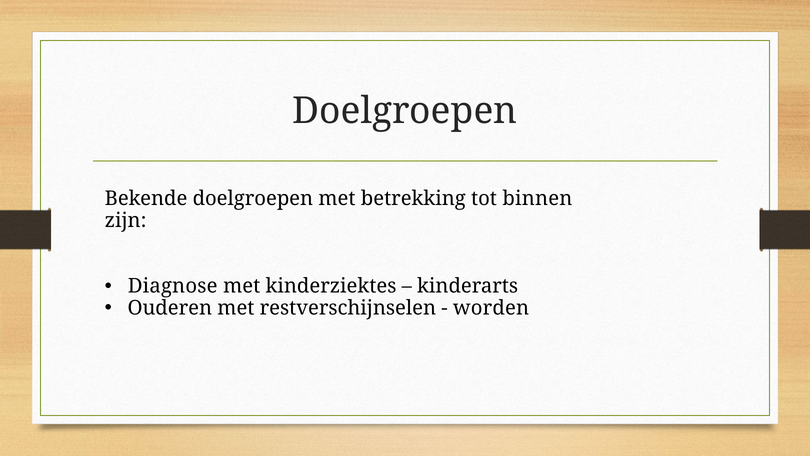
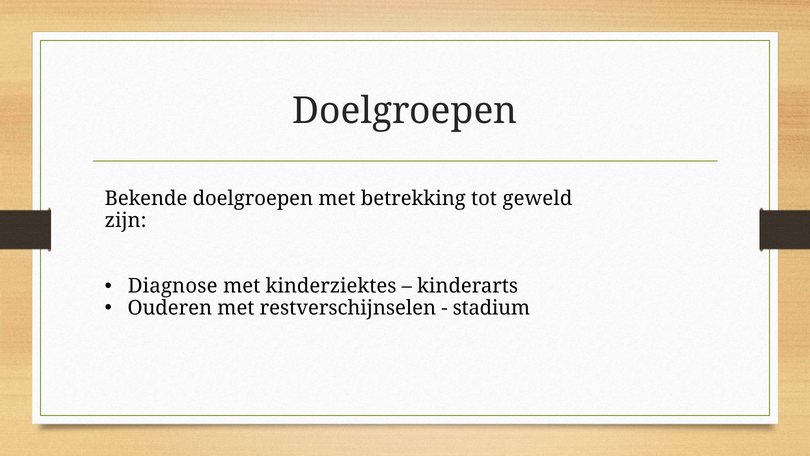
binnen: binnen -> geweld
worden: worden -> stadium
